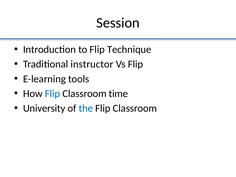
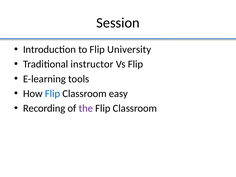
Technique: Technique -> University
time: time -> easy
University: University -> Recording
the colour: blue -> purple
